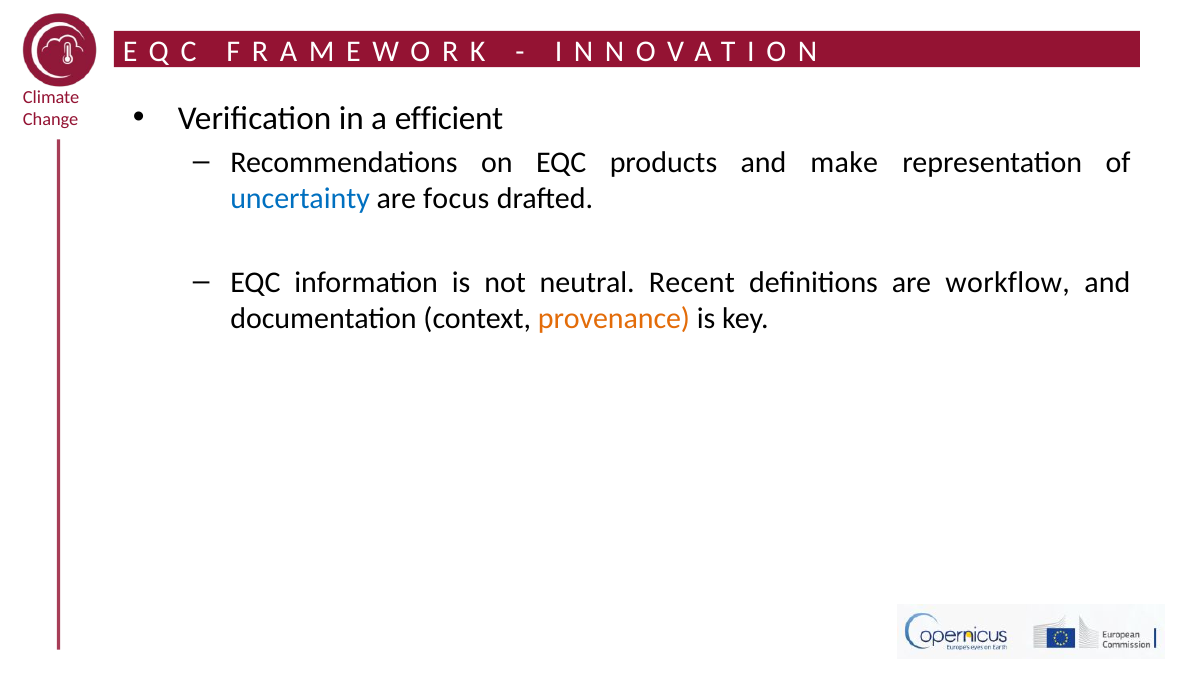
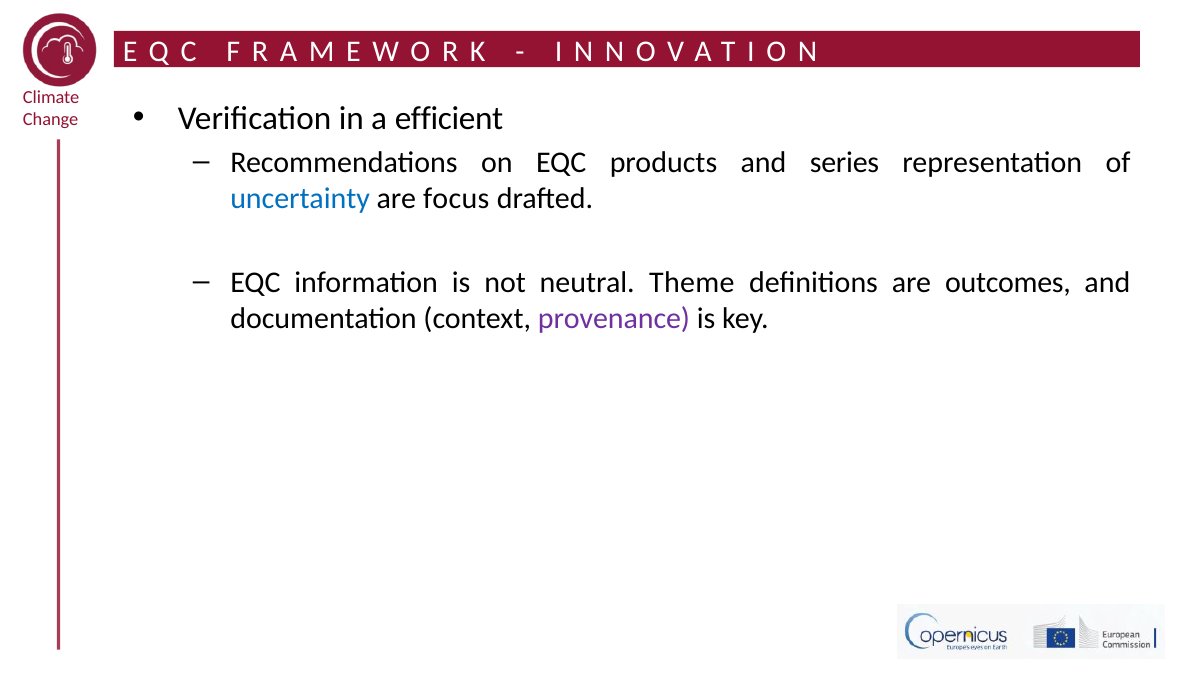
make: make -> series
Recent: Recent -> Theme
workflow: workflow -> outcomes
provenance colour: orange -> purple
